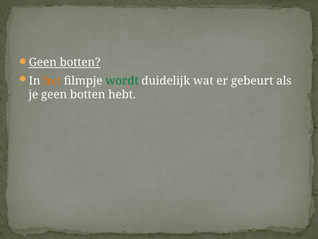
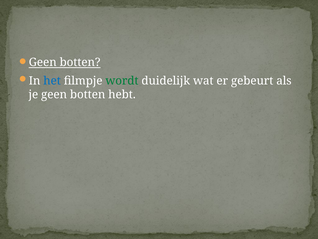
het colour: orange -> blue
